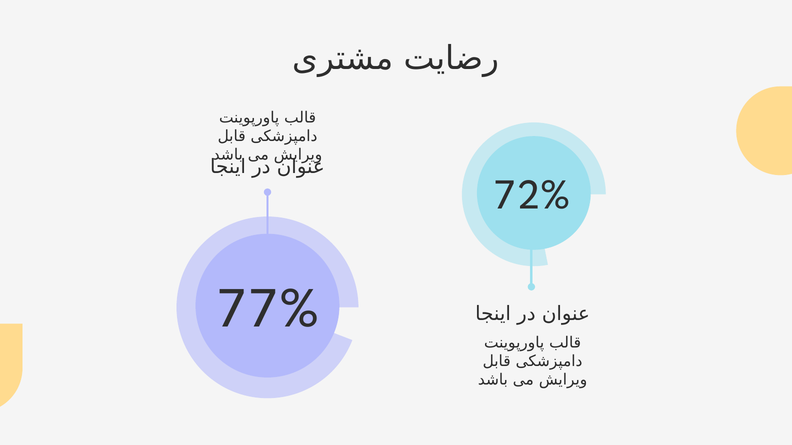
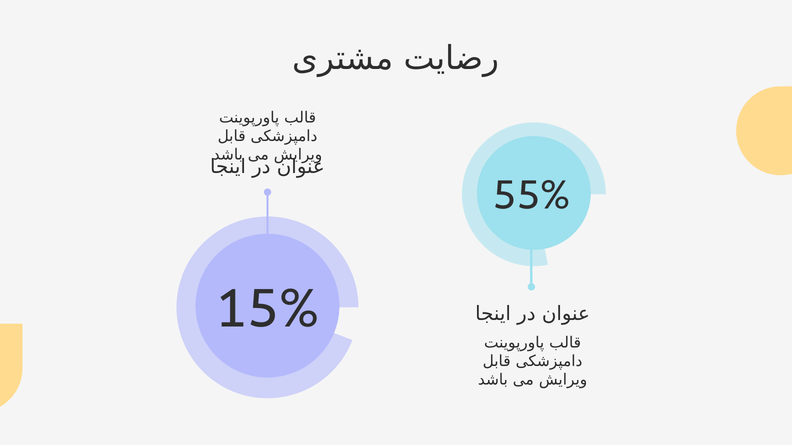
72%: 72% -> 55%
77%: 77% -> 15%
